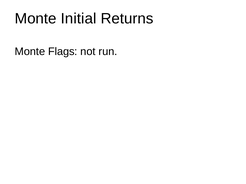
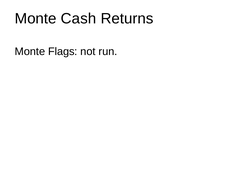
Initial: Initial -> Cash
